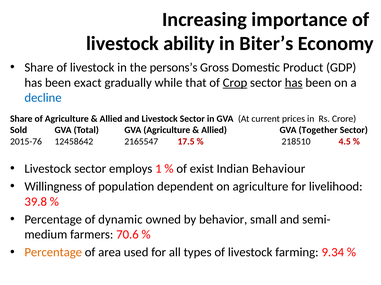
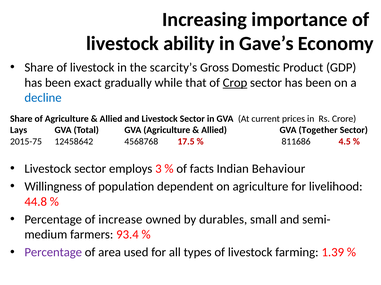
Biter’s: Biter’s -> Gave’s
persons’s: persons’s -> scarcity’s
has at (294, 83) underline: present -> none
Sold: Sold -> Lays
2015-76: 2015-76 -> 2015-75
2165547: 2165547 -> 4568768
218510: 218510 -> 811686
1: 1 -> 3
exist: exist -> facts
39.8: 39.8 -> 44.8
dynamic: dynamic -> increase
behavior: behavior -> durables
70.6: 70.6 -> 93.4
Percentage at (53, 253) colour: orange -> purple
9.34: 9.34 -> 1.39
